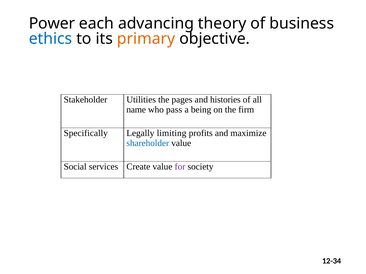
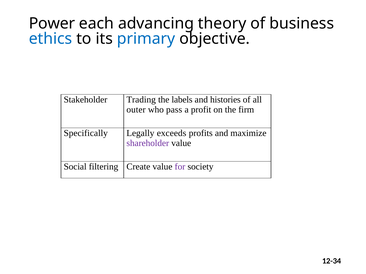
primary colour: orange -> blue
Utilities: Utilities -> Trading
pages: pages -> labels
name: name -> outer
being: being -> profit
limiting: limiting -> exceeds
shareholder colour: blue -> purple
services: services -> filtering
